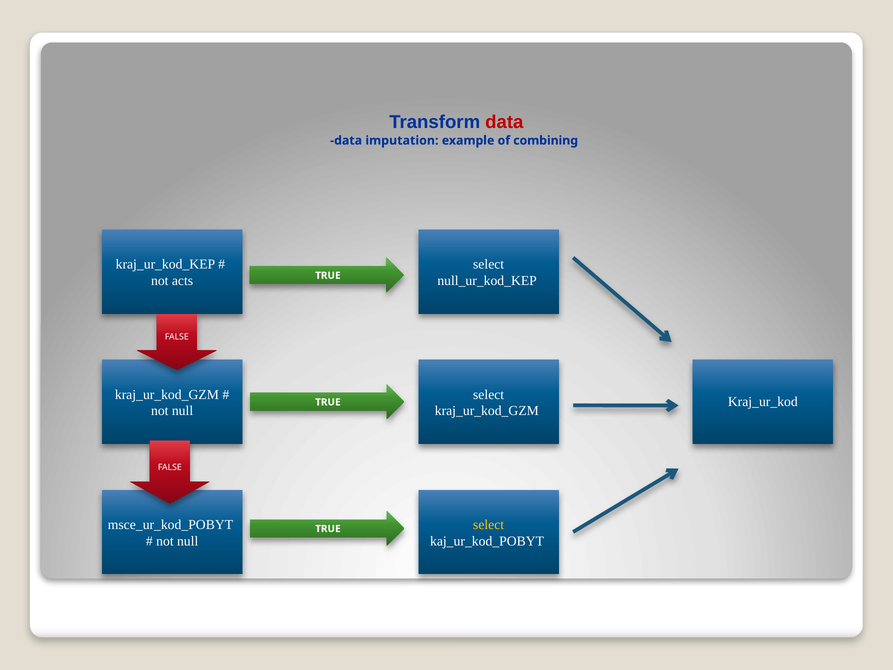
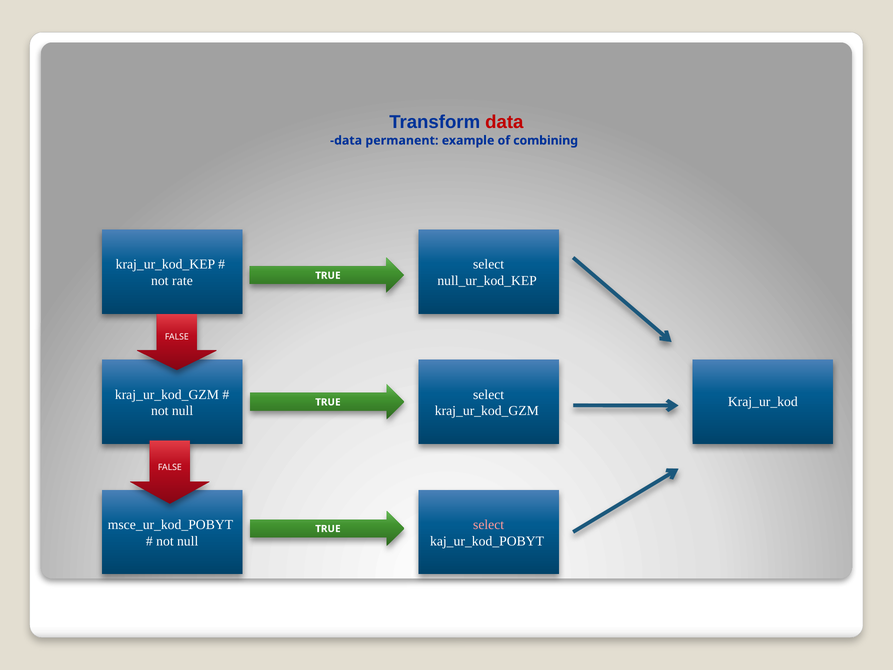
imputation: imputation -> permanent
acts: acts -> rate
select at (489, 524) colour: yellow -> pink
